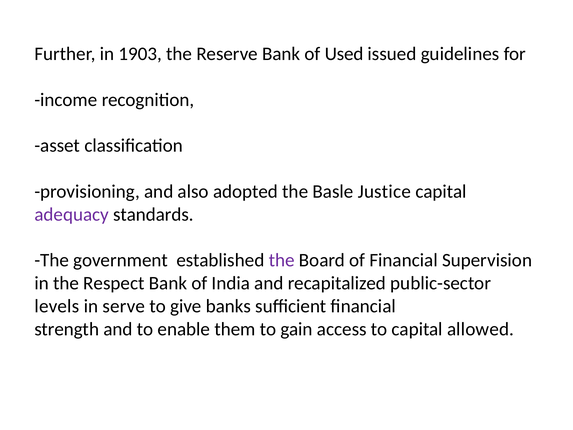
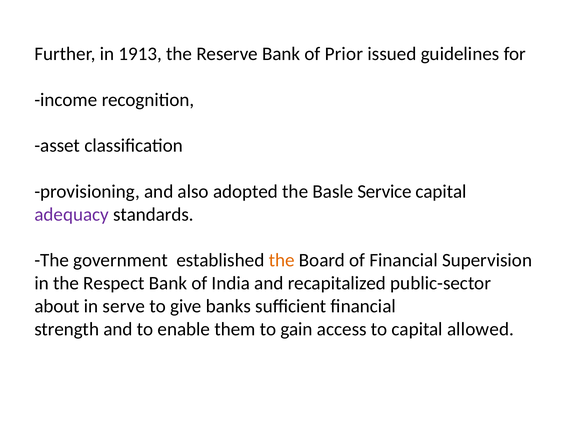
1903: 1903 -> 1913
Used: Used -> Prior
Justice: Justice -> Service
the at (282, 260) colour: purple -> orange
levels: levels -> about
